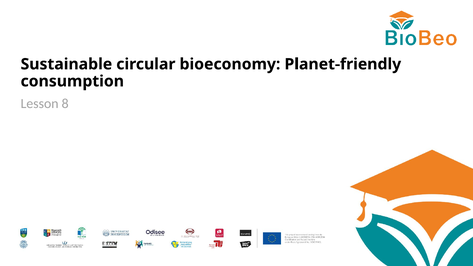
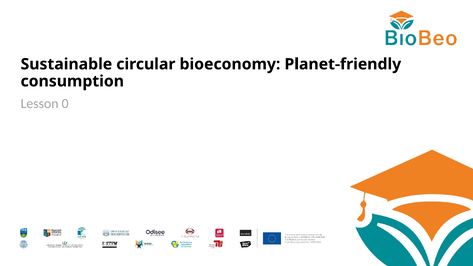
8: 8 -> 0
